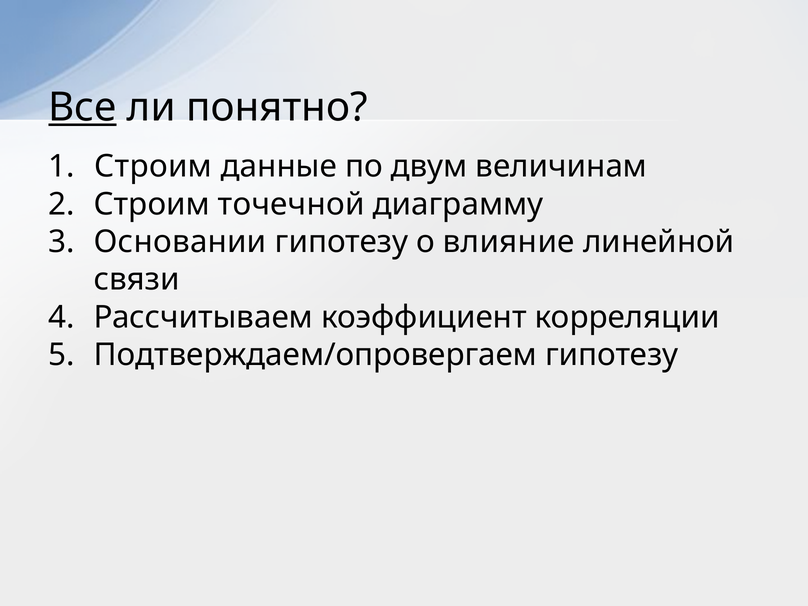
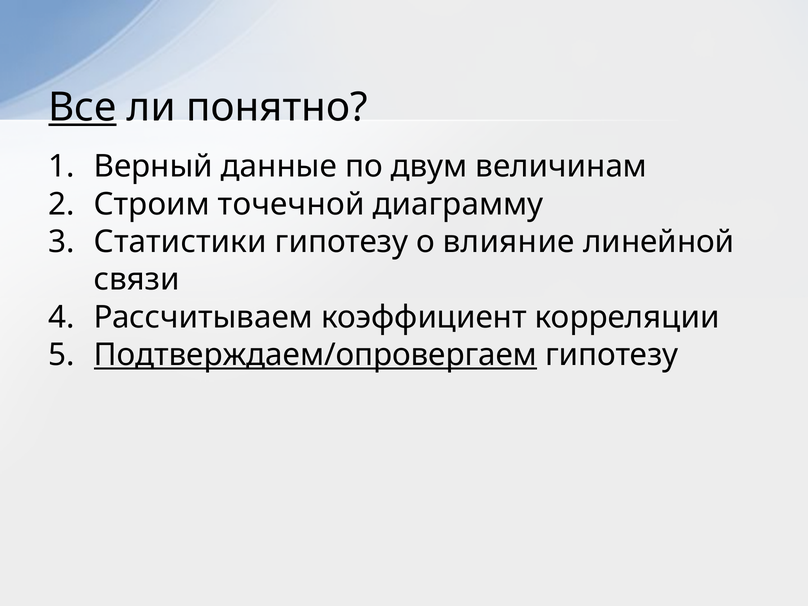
Строим at (153, 166): Строим -> Верный
Основании: Основании -> Статистики
Подтверждаем/опровергаем underline: none -> present
